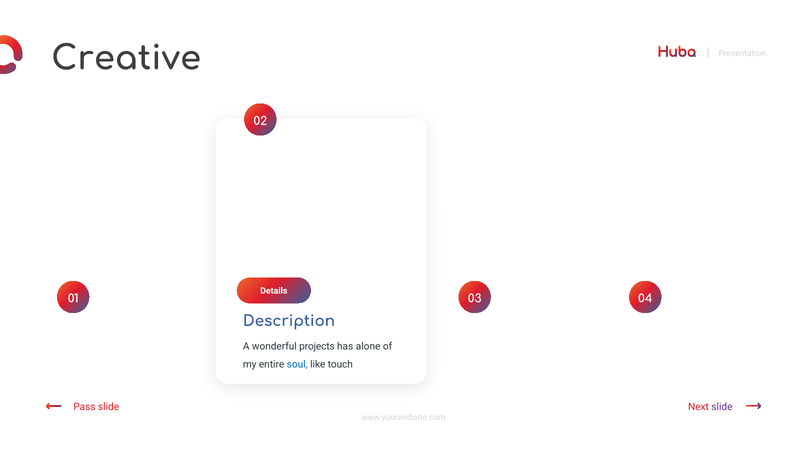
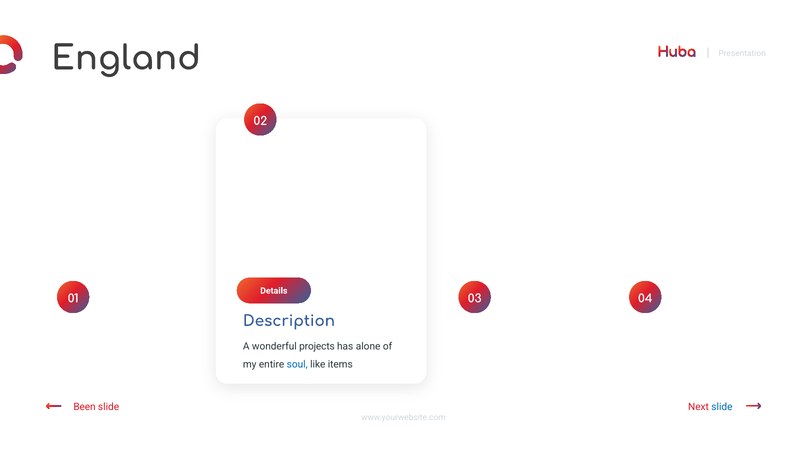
Creative: Creative -> England
touch: touch -> items
Pass: Pass -> Been
slide at (722, 407) colour: purple -> blue
